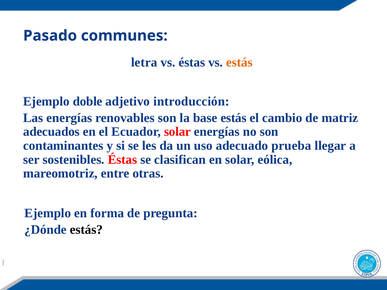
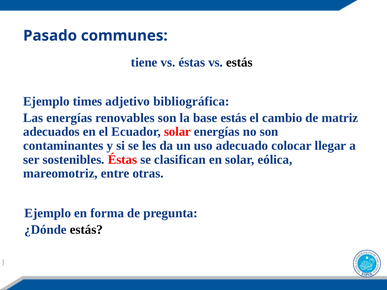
letra: letra -> tiene
estás at (239, 62) colour: orange -> black
doble: doble -> times
introducción: introducción -> bibliográfica
prueba: prueba -> colocar
